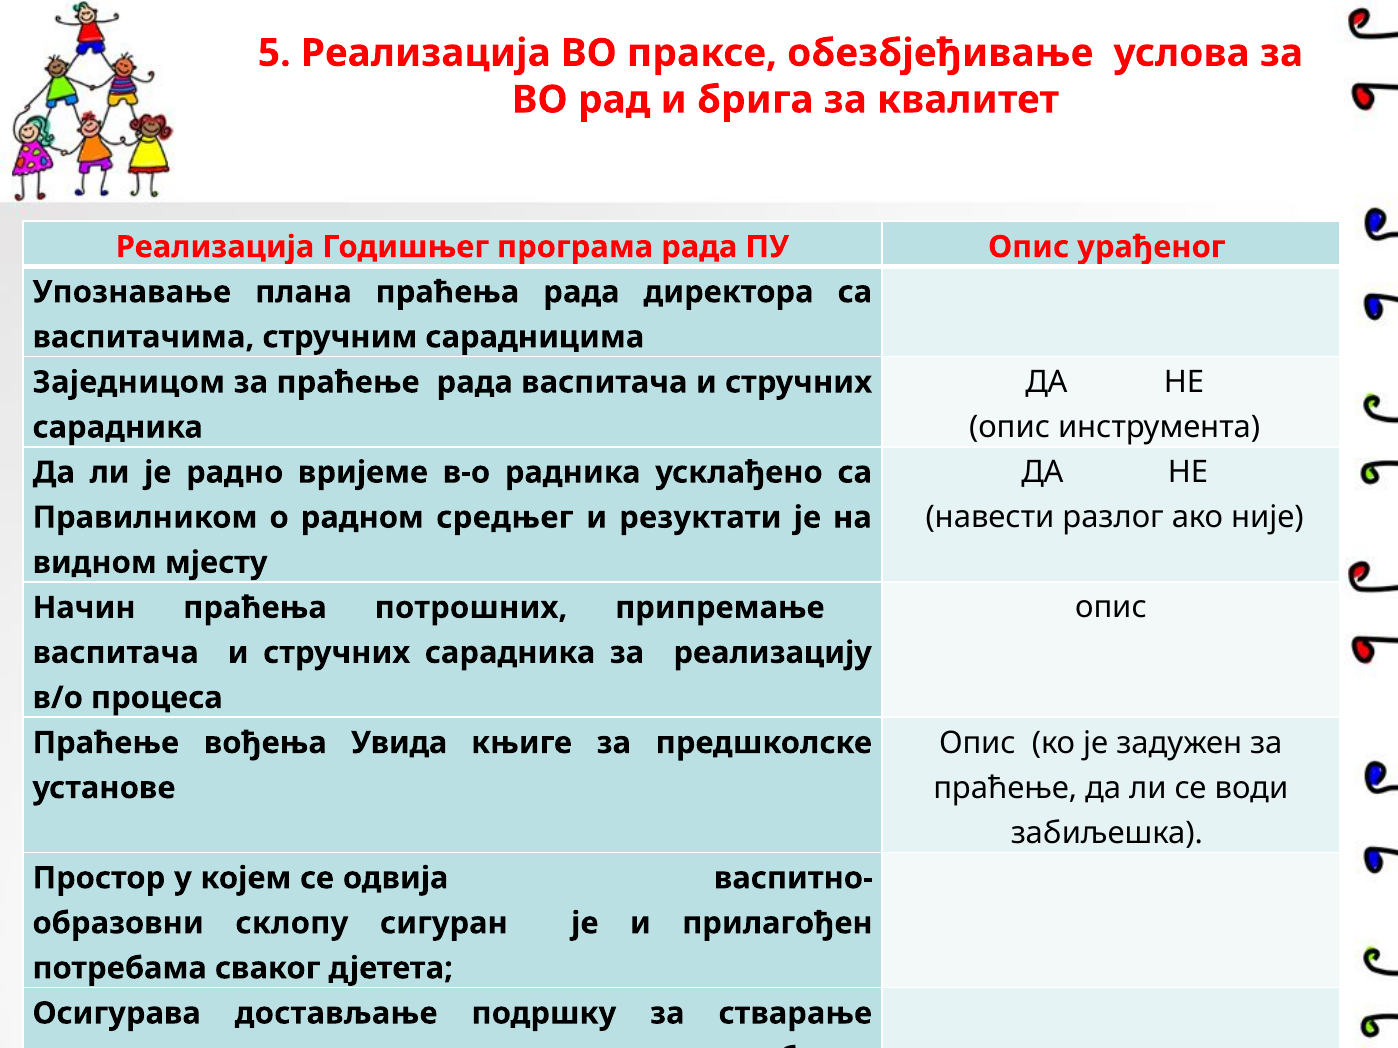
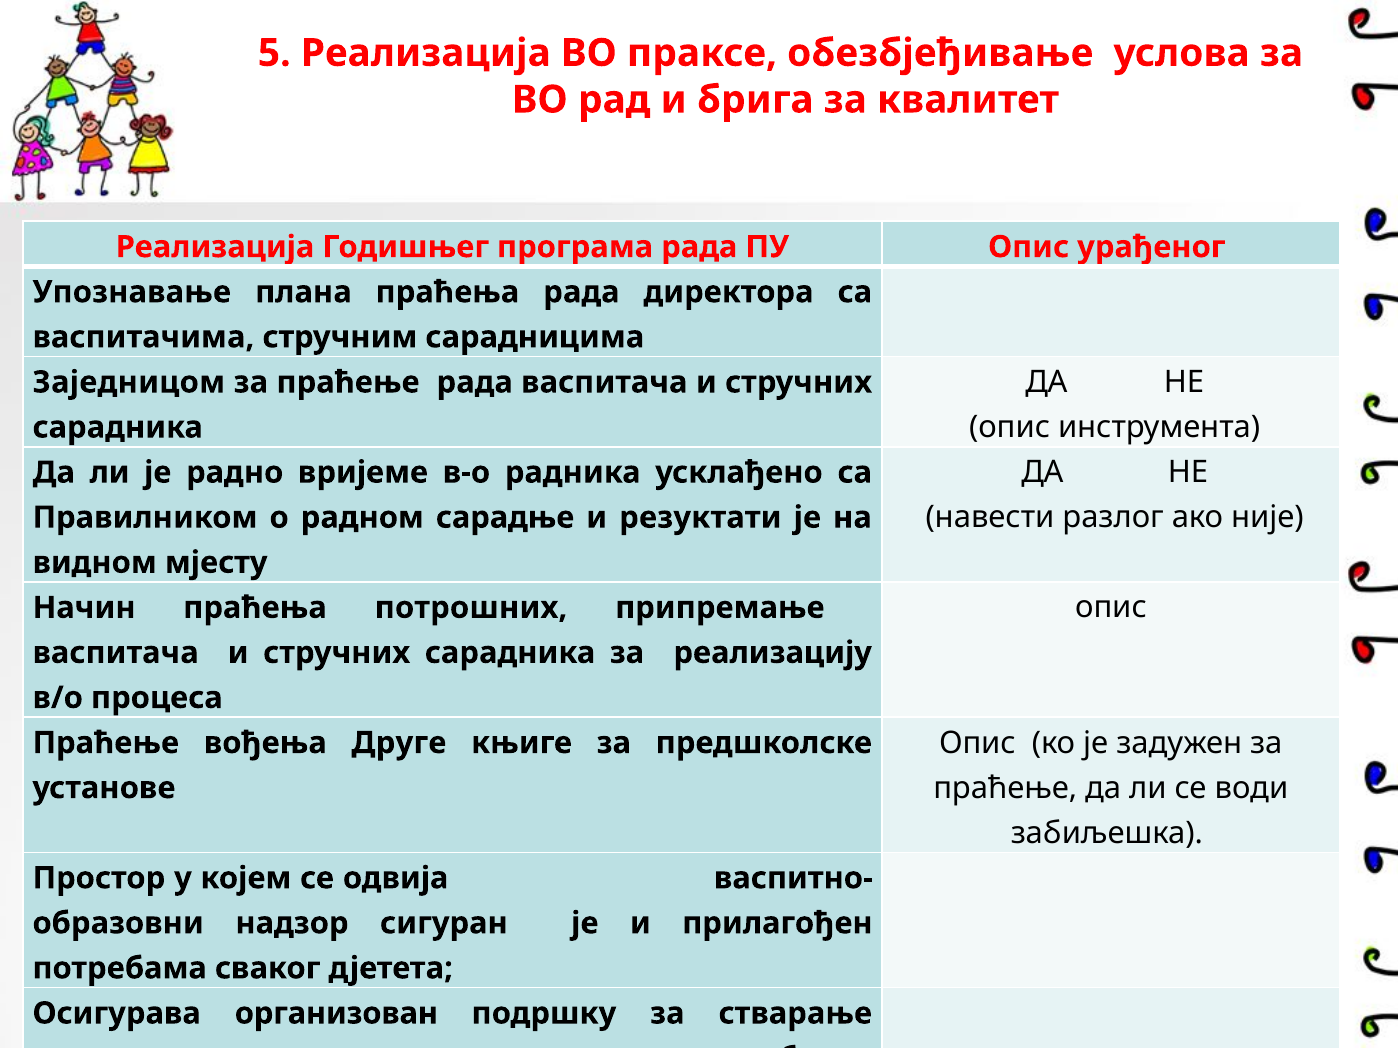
средњег: средњег -> сарадње
Увида: Увида -> Друге
склопу: склопу -> надзор
достављање: достављање -> организован
